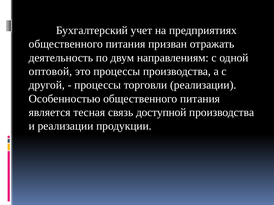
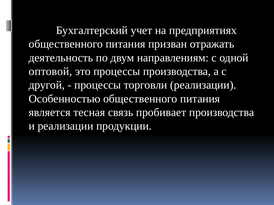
доступной: доступной -> пробивает
